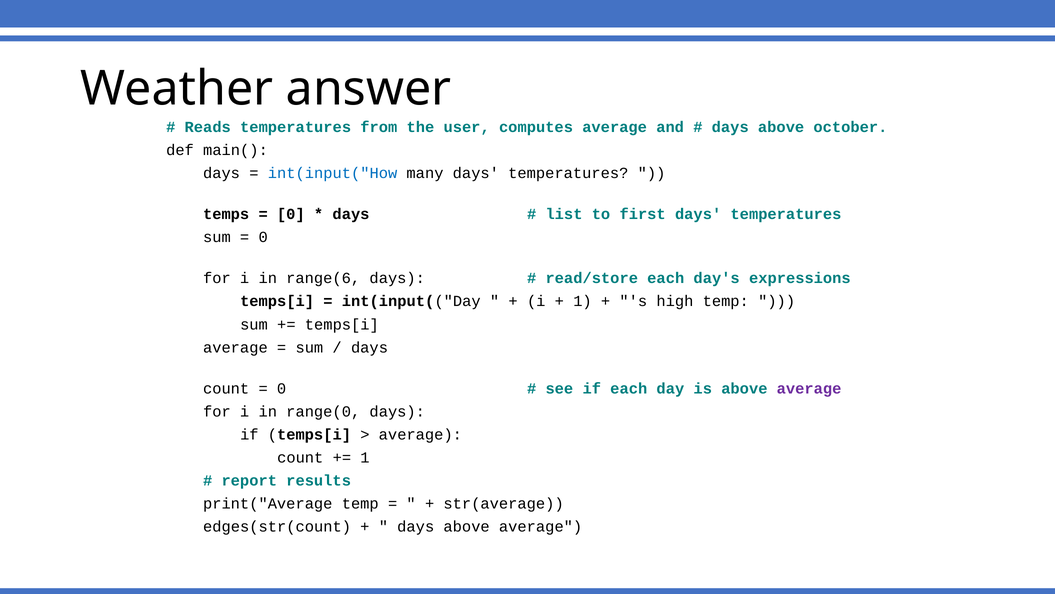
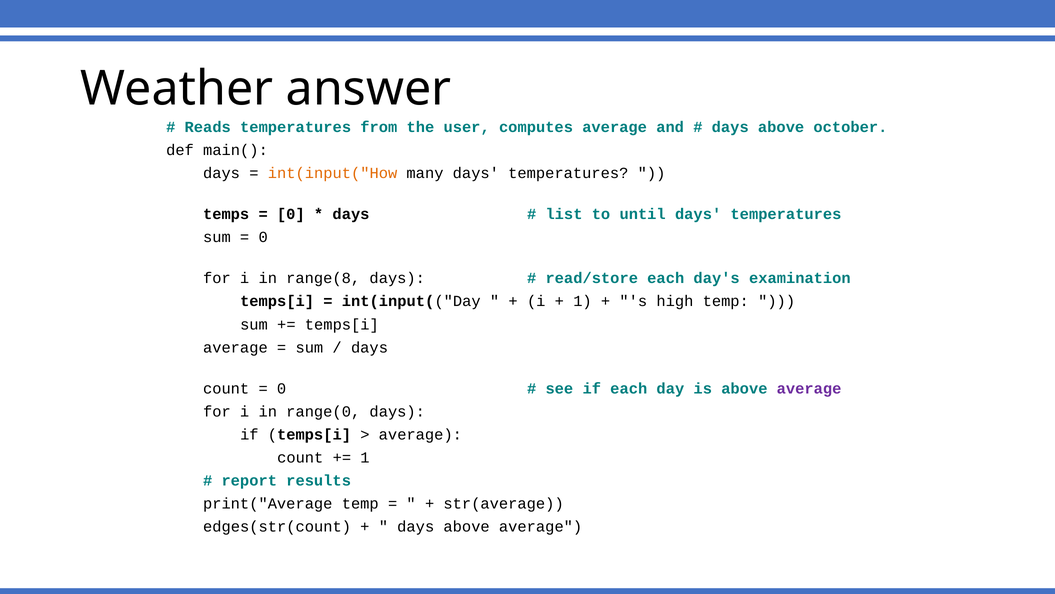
int(input("How colour: blue -> orange
first: first -> until
range(6: range(6 -> range(8
expressions: expressions -> examination
